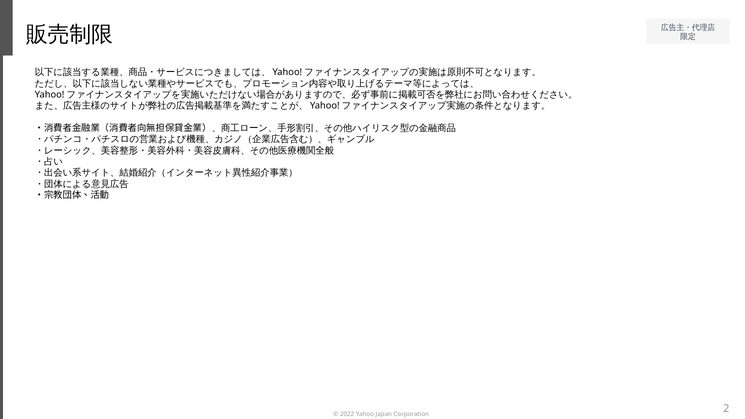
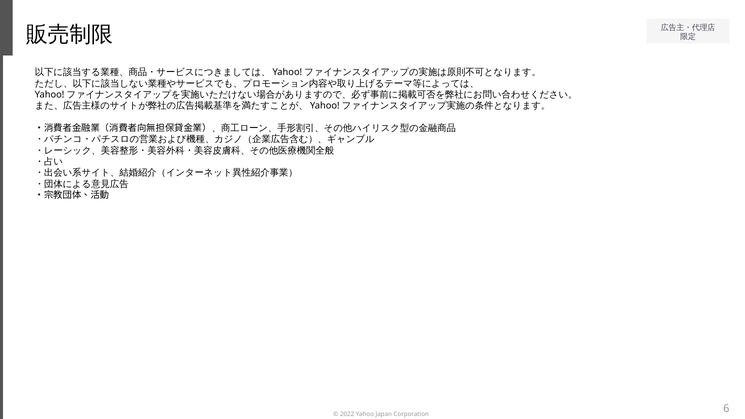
2: 2 -> 6
